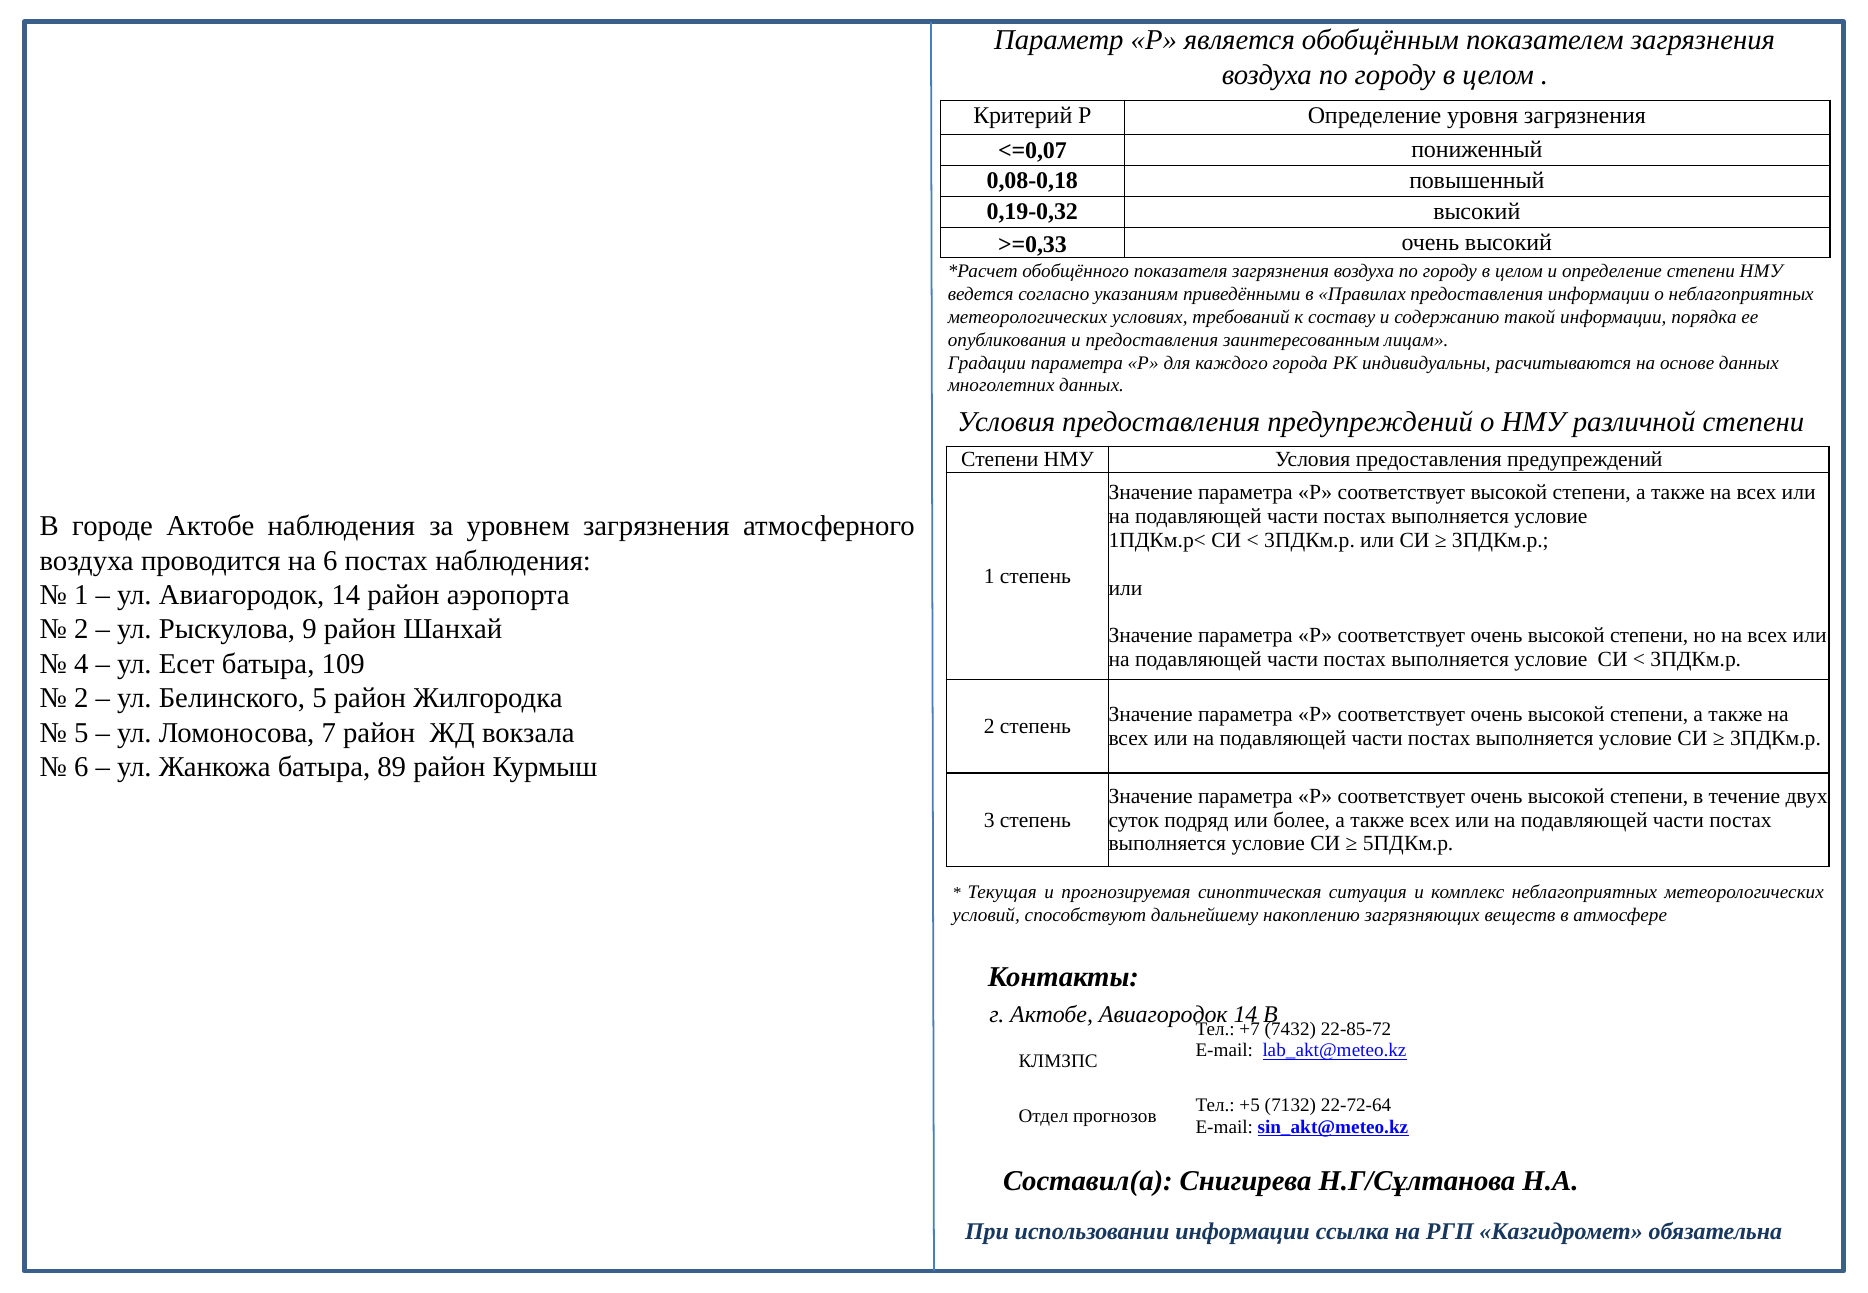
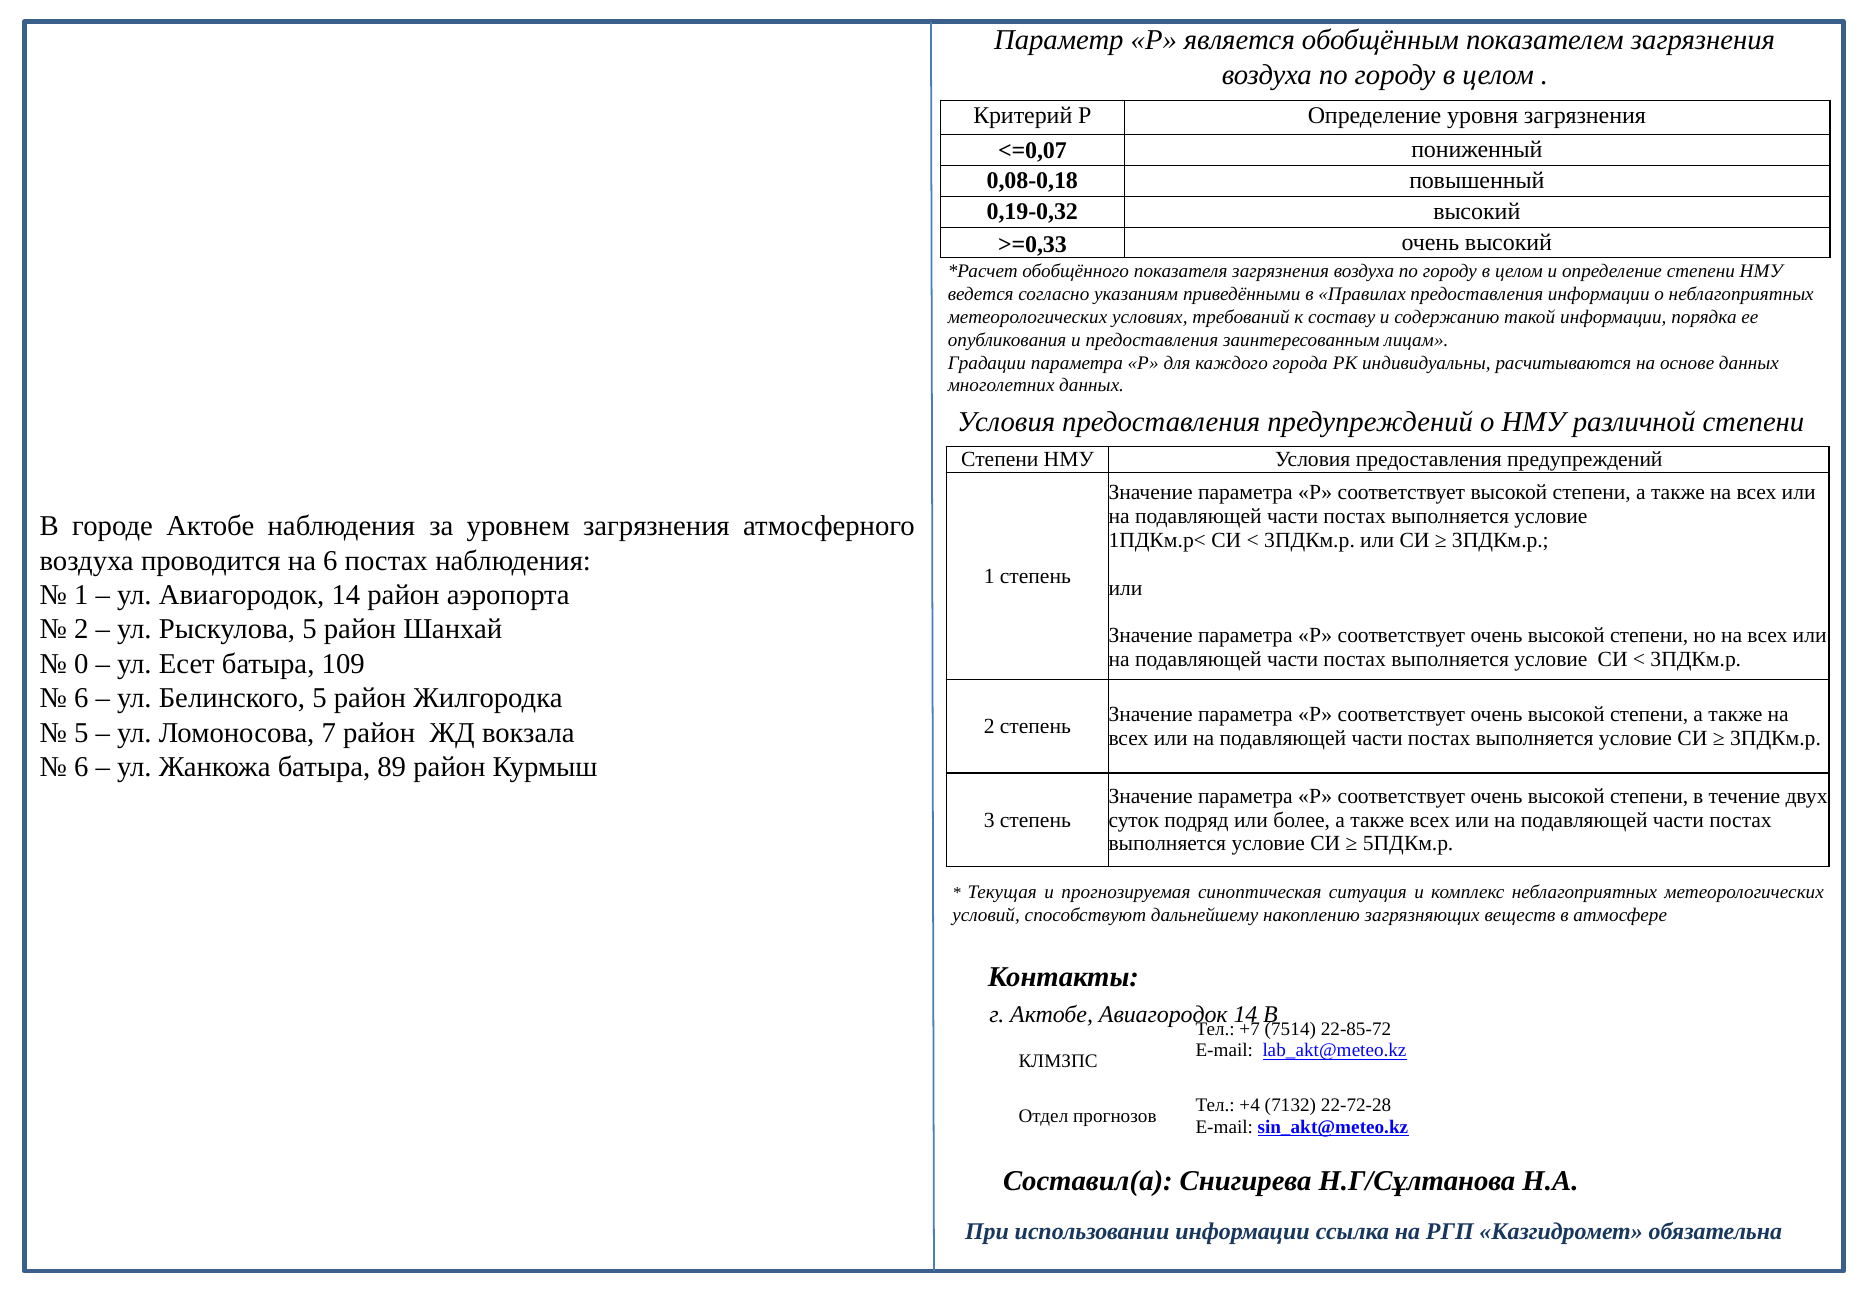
Рыскулова 9: 9 -> 5
4: 4 -> 0
2 at (81, 699): 2 -> 6
7432: 7432 -> 7514
+5: +5 -> +4
22-72-64: 22-72-64 -> 22-72-28
